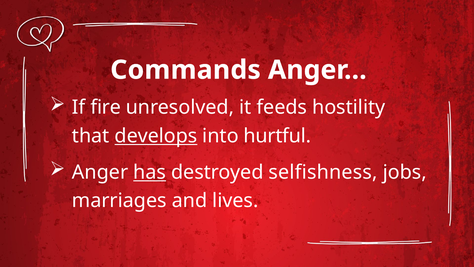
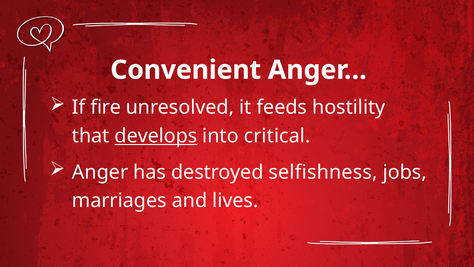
Commands: Commands -> Convenient
hurtful: hurtful -> critical
has underline: present -> none
